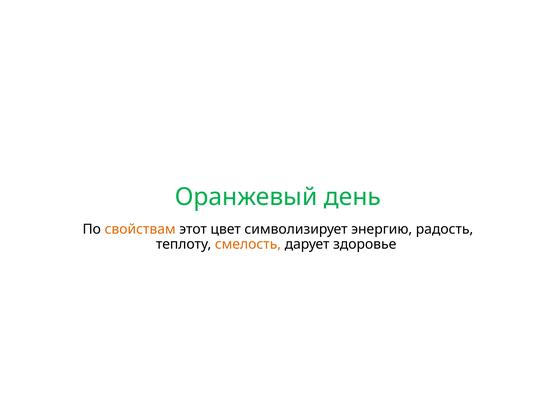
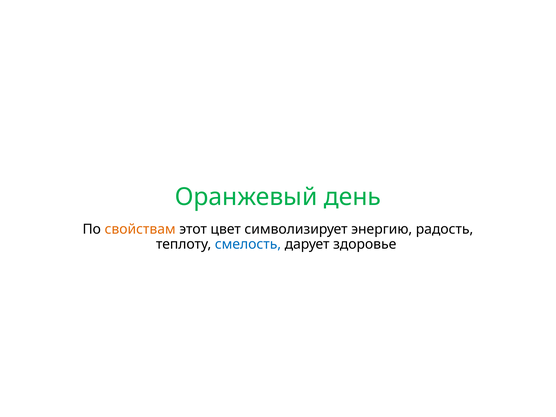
смелость colour: orange -> blue
